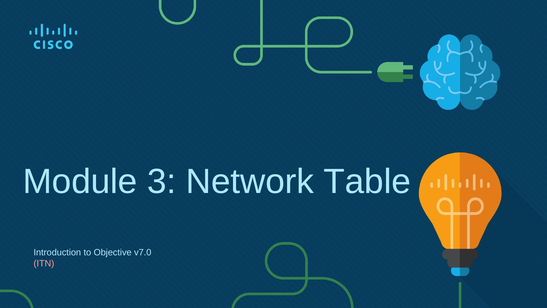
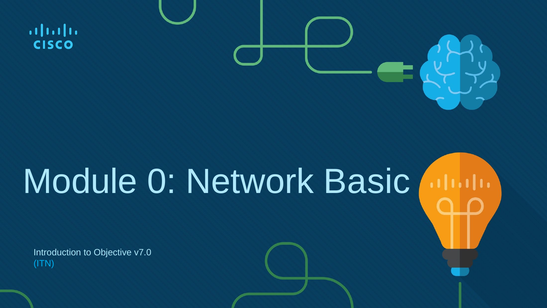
3: 3 -> 0
Table: Table -> Basic
ITN colour: pink -> light blue
